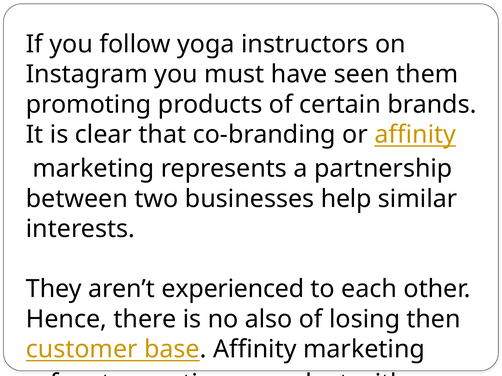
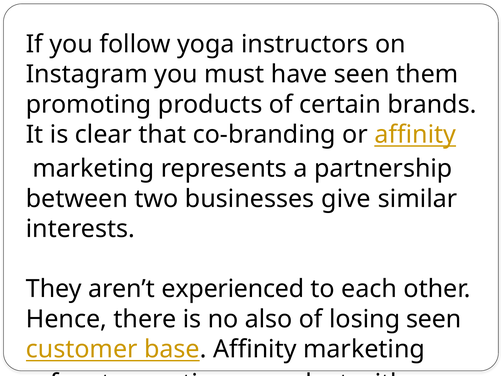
help: help -> give
losing then: then -> seen
